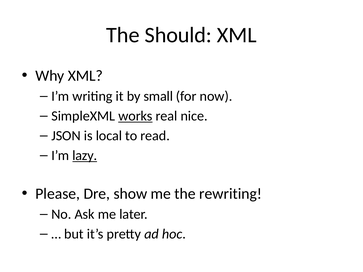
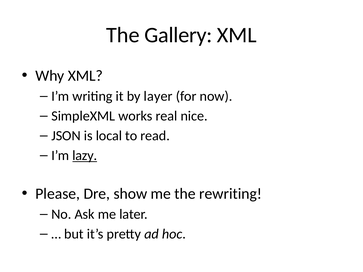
Should: Should -> Gallery
small: small -> layer
works underline: present -> none
